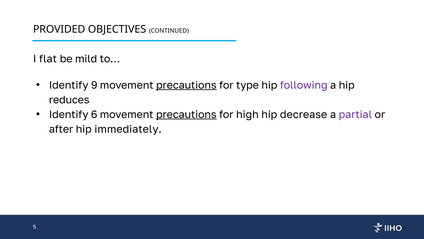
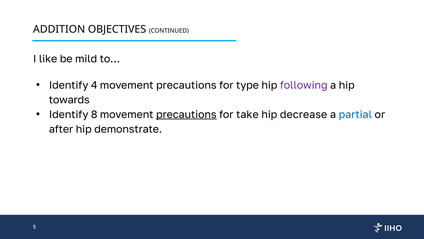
PROVIDED: PROVIDED -> ADDITION
flat: flat -> like
9: 9 -> 4
precautions at (186, 85) underline: present -> none
reduces: reduces -> towards
6: 6 -> 8
high: high -> take
partial colour: purple -> blue
immediately: immediately -> demonstrate
